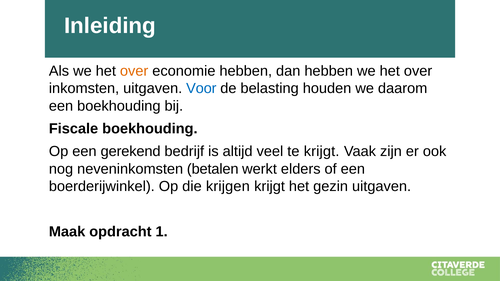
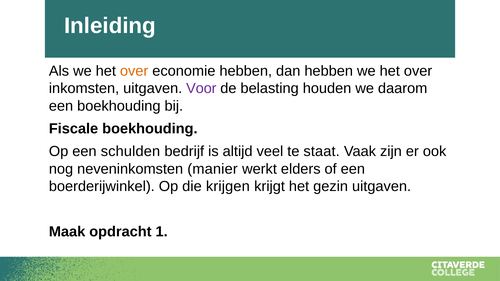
Voor colour: blue -> purple
gerekend: gerekend -> schulden
te krijgt: krijgt -> staat
betalen: betalen -> manier
